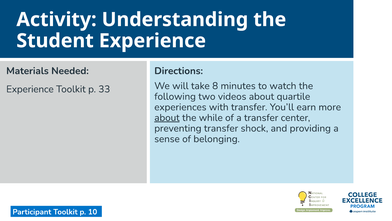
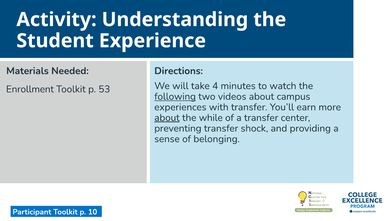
8: 8 -> 4
Experience at (30, 89): Experience -> Enrollment
33: 33 -> 53
following underline: none -> present
quartile: quartile -> campus
